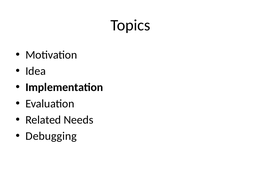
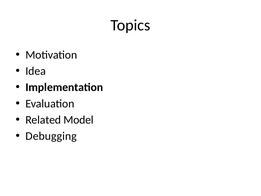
Needs: Needs -> Model
